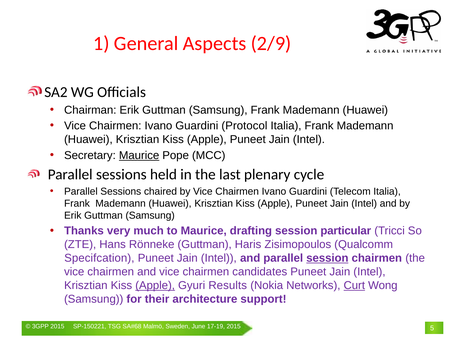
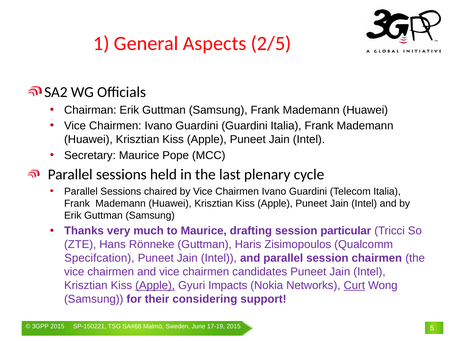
2/9: 2/9 -> 2/5
Guardini Protocol: Protocol -> Guardini
Maurice at (139, 155) underline: present -> none
session at (327, 258) underline: present -> none
Results: Results -> Impacts
architecture: architecture -> considering
